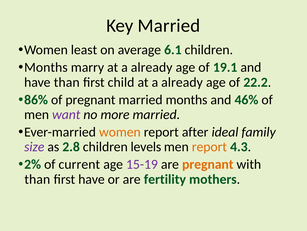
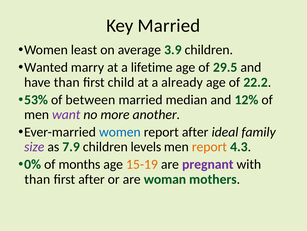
6.1: 6.1 -> 3.9
Months at (46, 67): Months -> Wanted
marry at a already: already -> lifetime
19.1: 19.1 -> 29.5
86%: 86% -> 53%
of pregnant: pregnant -> between
married months: months -> median
46%: 46% -> 12%
more married: married -> another
women at (120, 132) colour: orange -> blue
2.8: 2.8 -> 7.9
2%: 2% -> 0%
current: current -> months
15-19 colour: purple -> orange
pregnant at (208, 164) colour: orange -> purple
first have: have -> after
fertility: fertility -> woman
